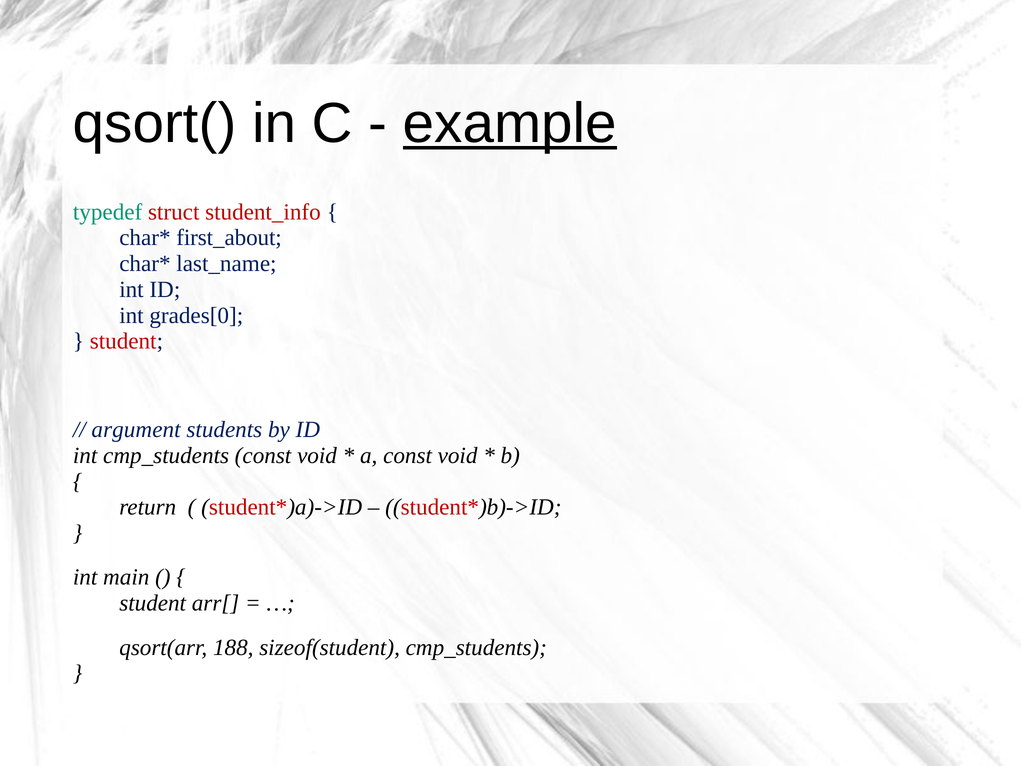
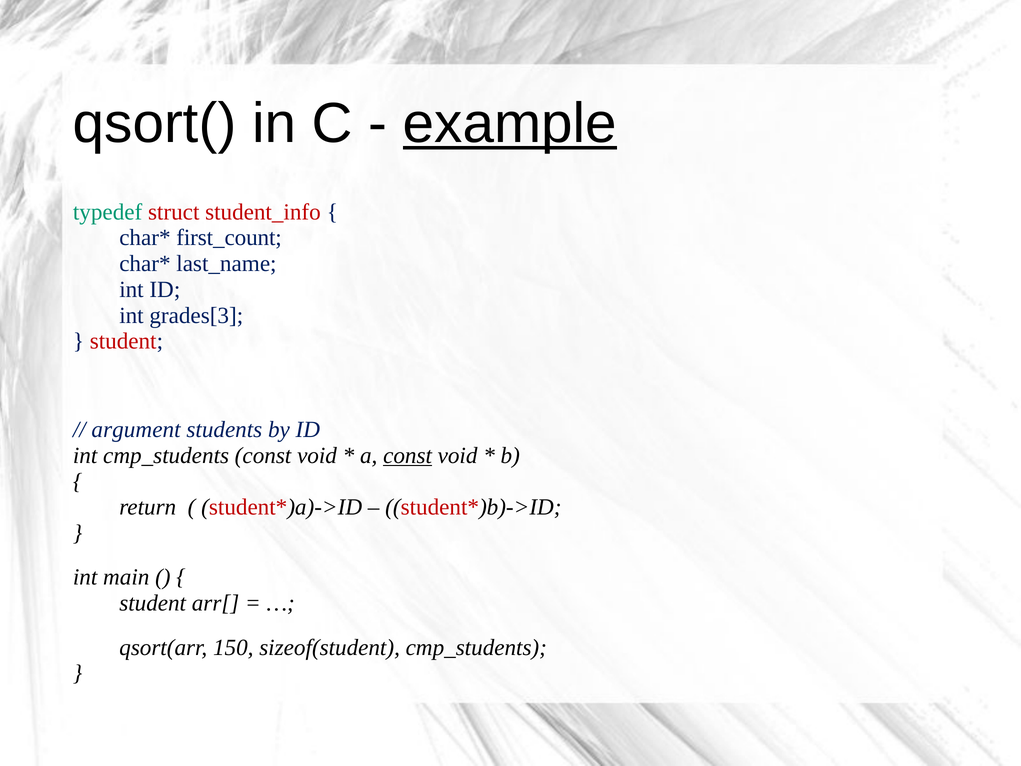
first_about: first_about -> first_count
grades[0: grades[0 -> grades[3
const at (408, 455) underline: none -> present
188: 188 -> 150
